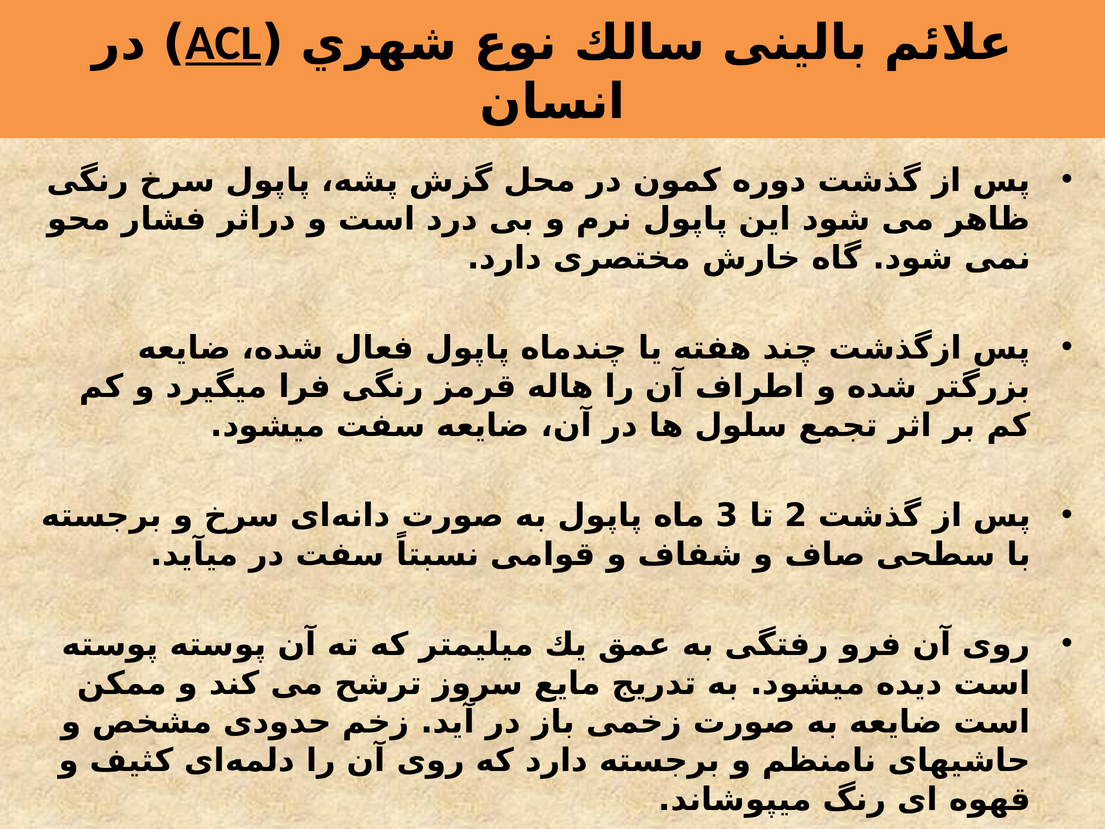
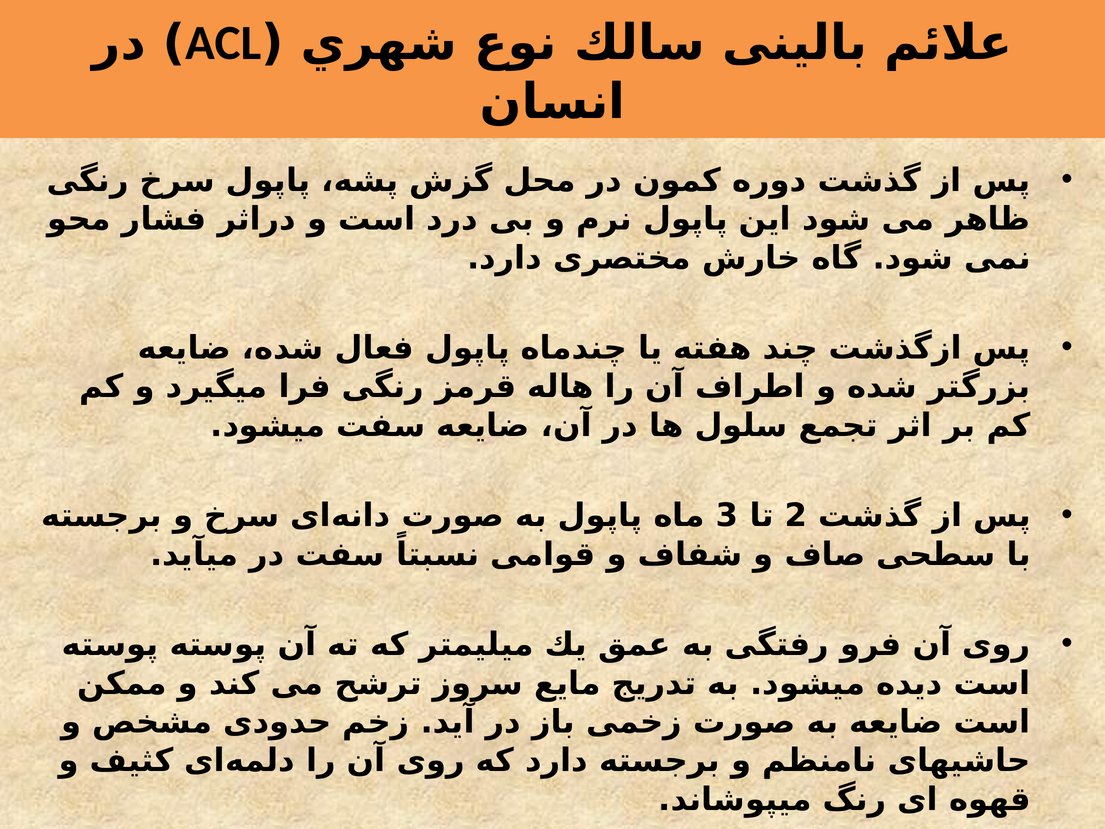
ACL underline: present -> none
